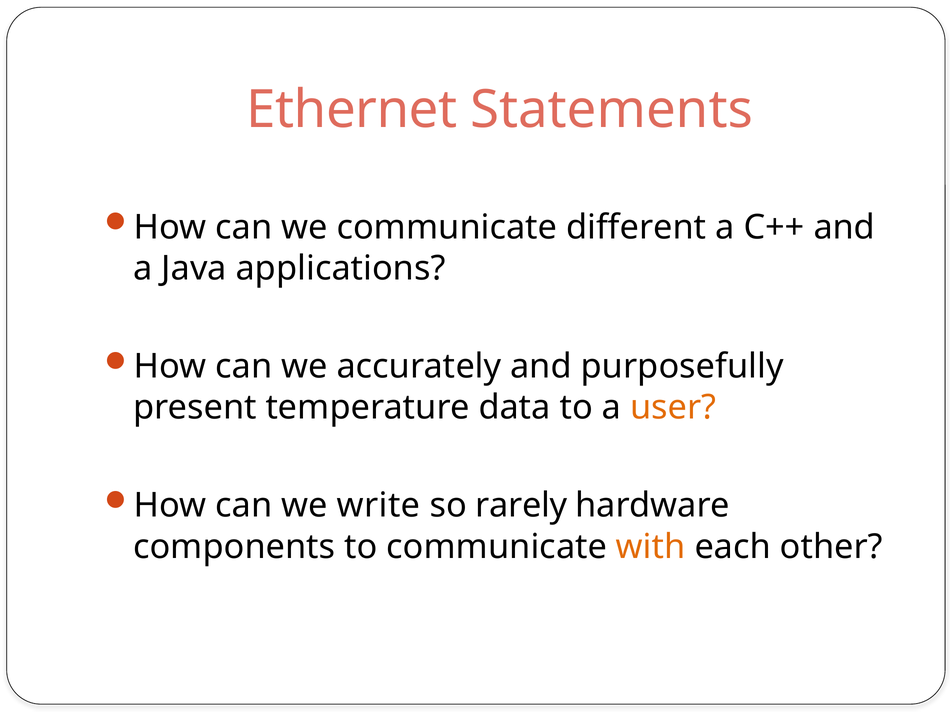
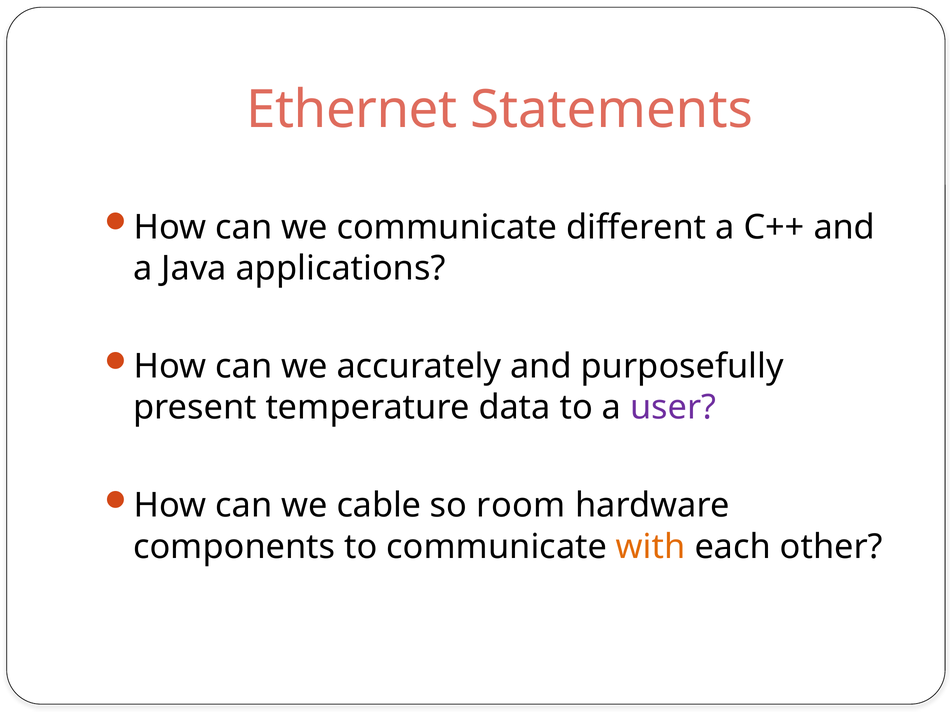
user colour: orange -> purple
write: write -> cable
rarely: rarely -> room
